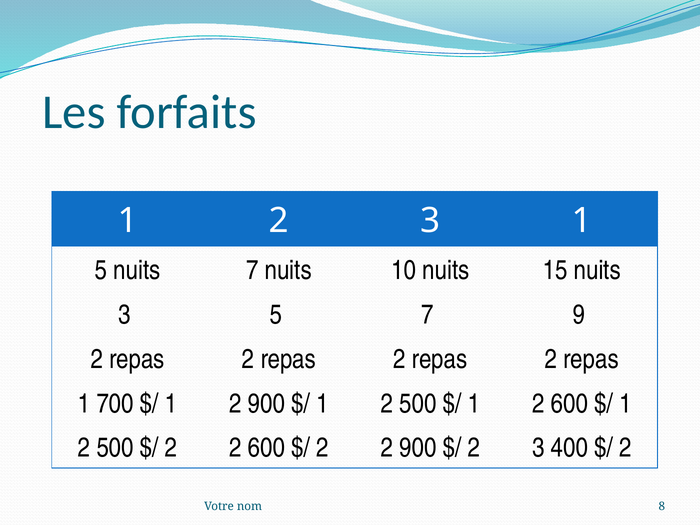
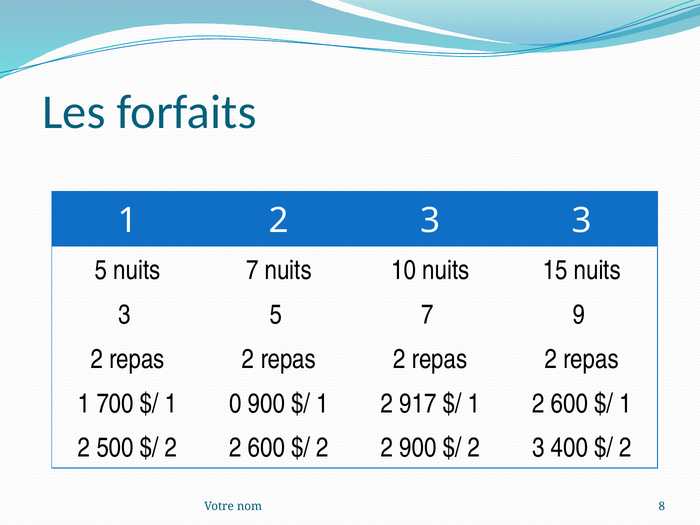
3 1: 1 -> 3
2 at (236, 404): 2 -> 0
500 at (418, 404): 500 -> 917
